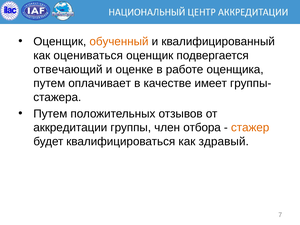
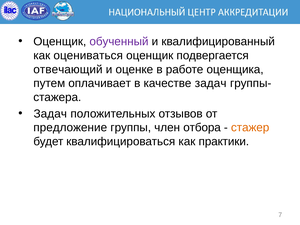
обученный colour: orange -> purple
качестве имеет: имеет -> задач
Путем at (50, 114): Путем -> Задач
аккредитации: аккредитации -> предложение
здравый: здравый -> практики
